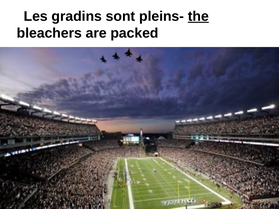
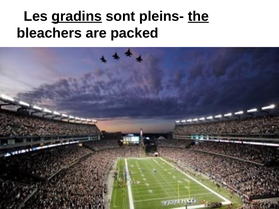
gradins underline: none -> present
